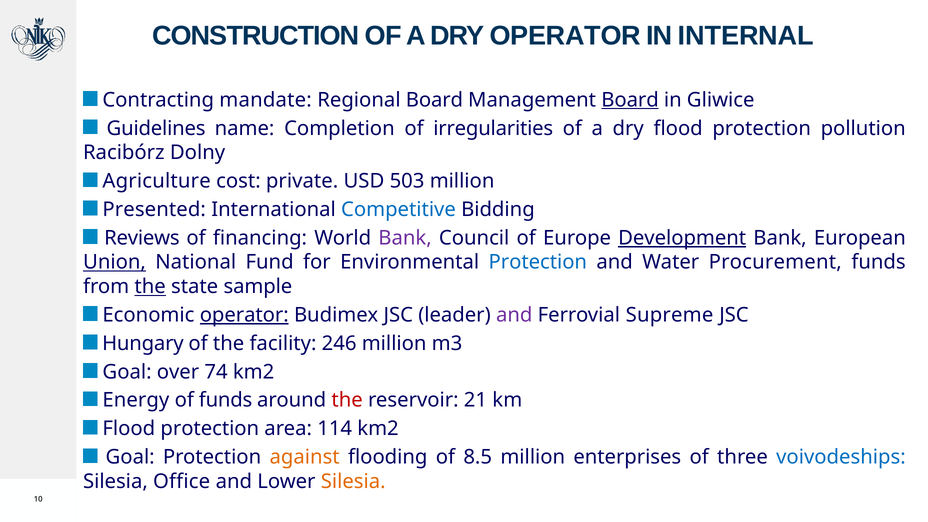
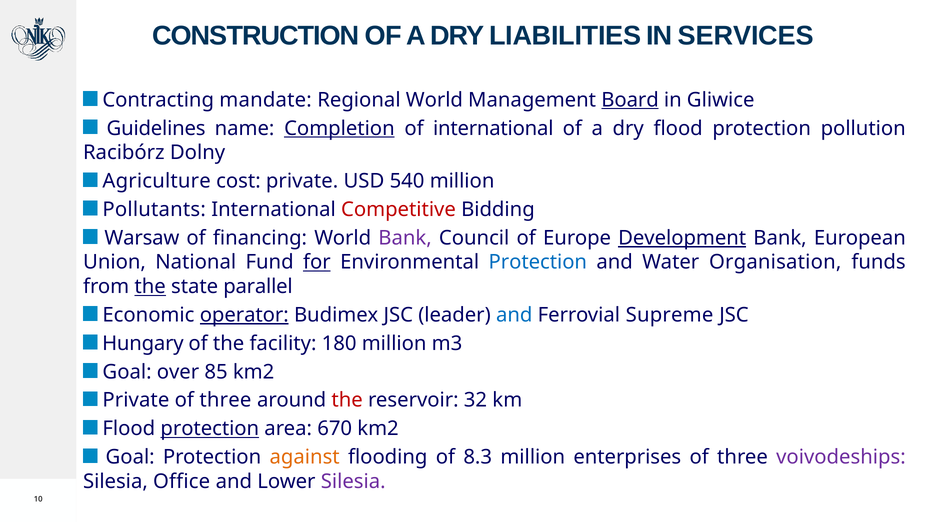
DRY OPERATOR: OPERATOR -> LIABILITIES
INTERNAL: INTERNAL -> SERVICES
Regional Board: Board -> World
Completion underline: none -> present
of irregularities: irregularities -> international
503: 503 -> 540
Presented: Presented -> Pollutants
Competitive colour: blue -> red
Reviews: Reviews -> Warsaw
Union underline: present -> none
for underline: none -> present
Procurement: Procurement -> Organisation
sample: sample -> parallel
and at (514, 315) colour: purple -> blue
246: 246 -> 180
74: 74 -> 85
Energy at (136, 400): Energy -> Private
funds at (226, 400): funds -> three
21: 21 -> 32
protection at (210, 429) underline: none -> present
114: 114 -> 670
8.5: 8.5 -> 8.3
voivodeships colour: blue -> purple
Silesia at (353, 481) colour: orange -> purple
